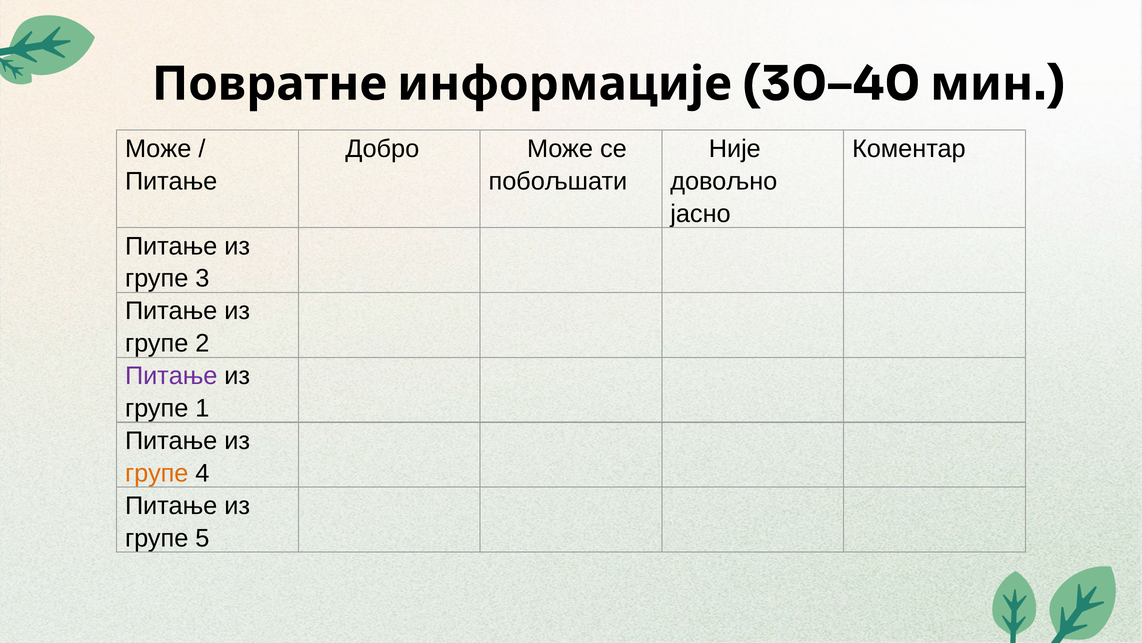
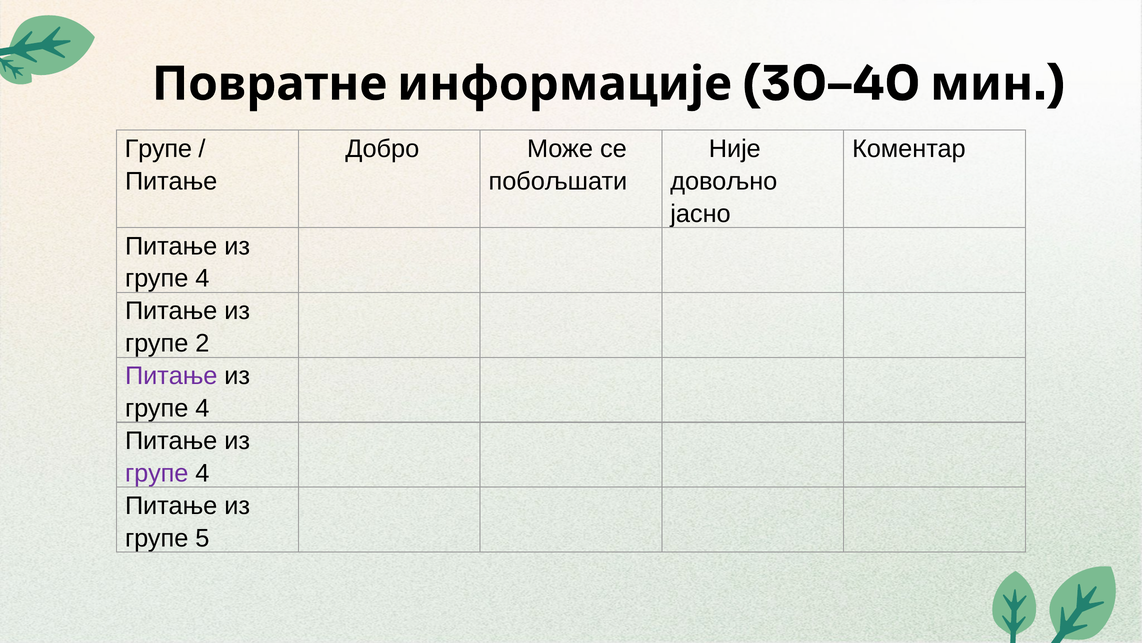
Може at (158, 149): Може -> Групе
3 at (202, 278): 3 -> 4
1 at (202, 408): 1 -> 4
групе at (157, 473) colour: orange -> purple
